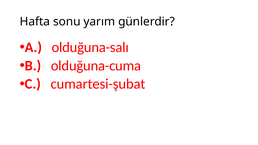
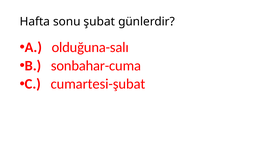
yarım: yarım -> şubat
olduğuna-cuma: olduğuna-cuma -> sonbahar-cuma
